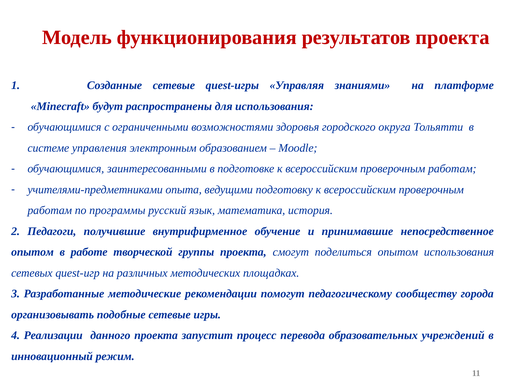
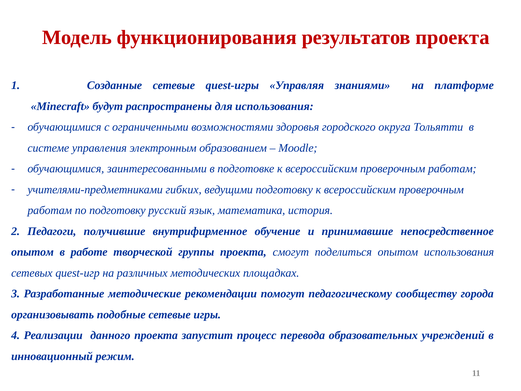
опыта: опыта -> гибких
по программы: программы -> подготовку
